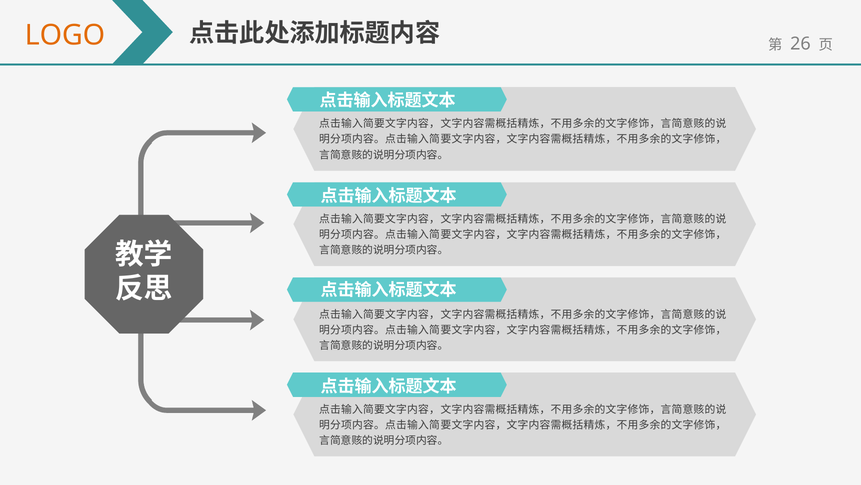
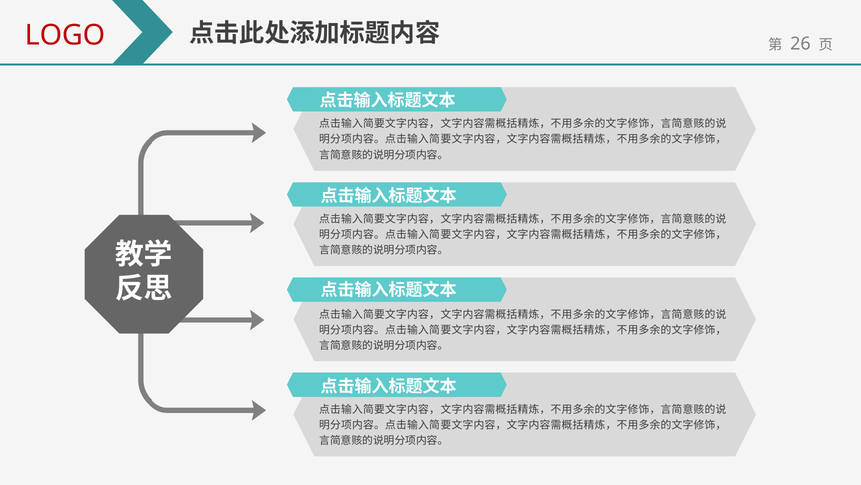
LOGO colour: orange -> red
